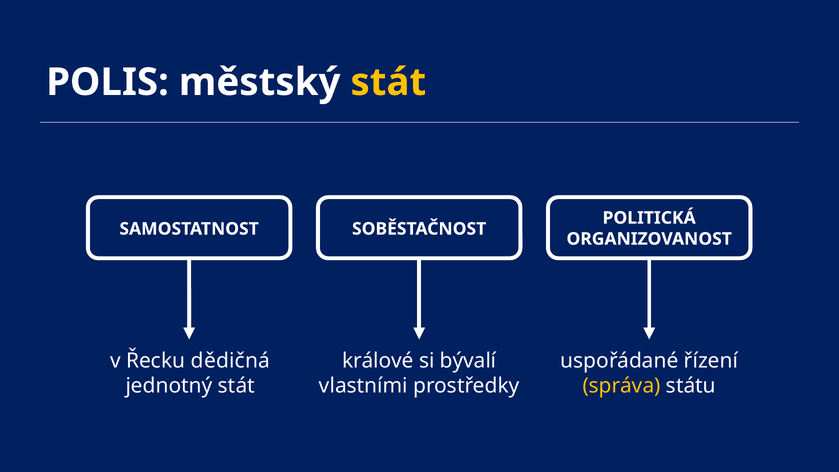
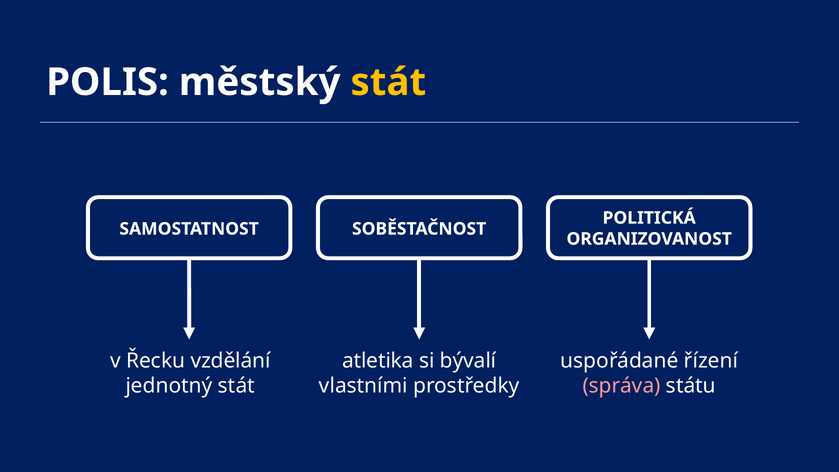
dědičná: dědičná -> vzdělání
králové: králové -> atletika
správa colour: yellow -> pink
